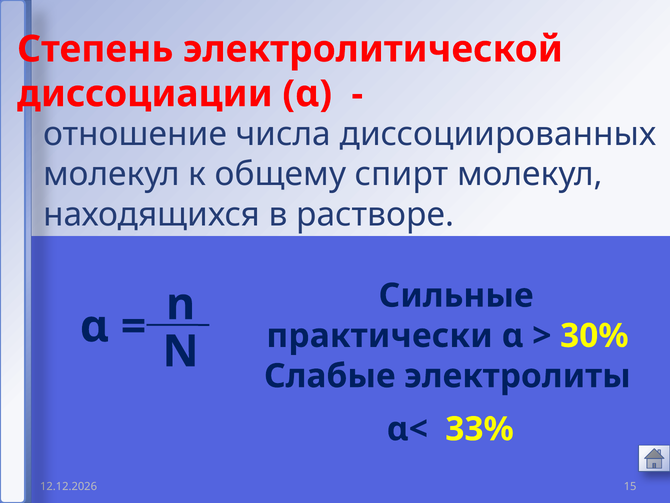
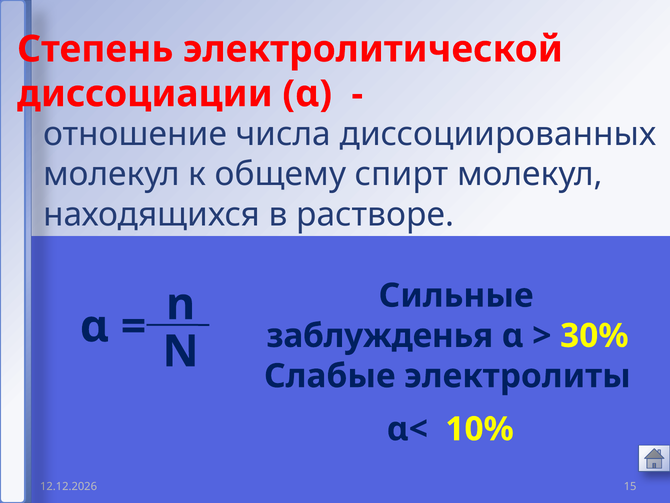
практически: практически -> заблужденья
33%: 33% -> 10%
